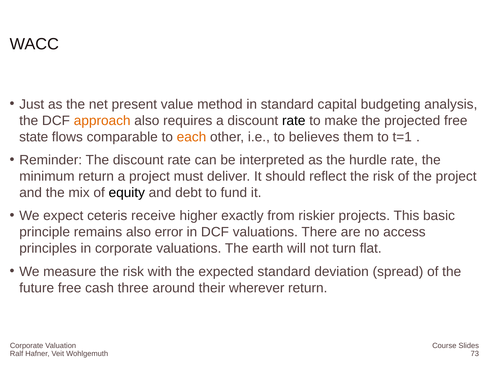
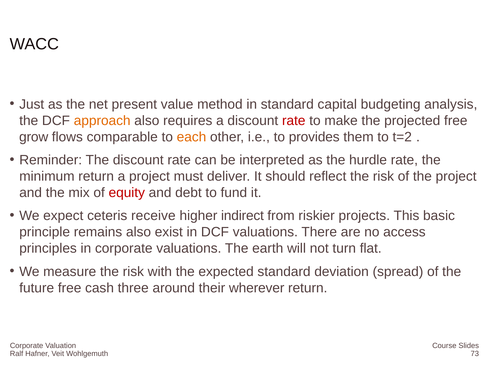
rate at (294, 121) colour: black -> red
state: state -> grow
believes: believes -> provides
t=1: t=1 -> t=2
equity colour: black -> red
exactly: exactly -> indirect
error: error -> exist
